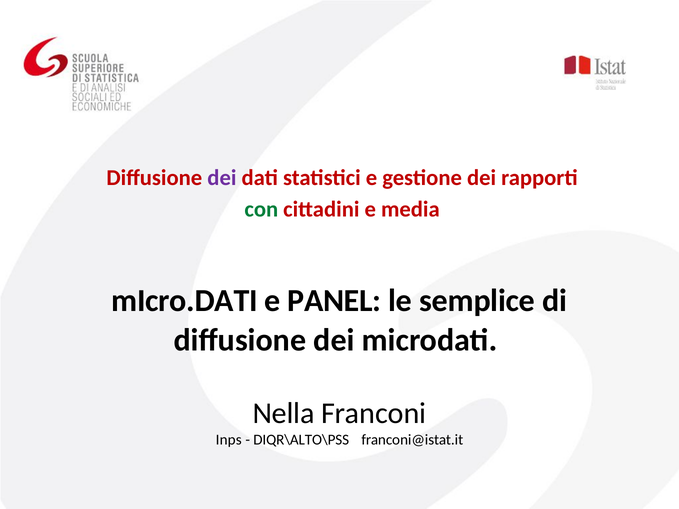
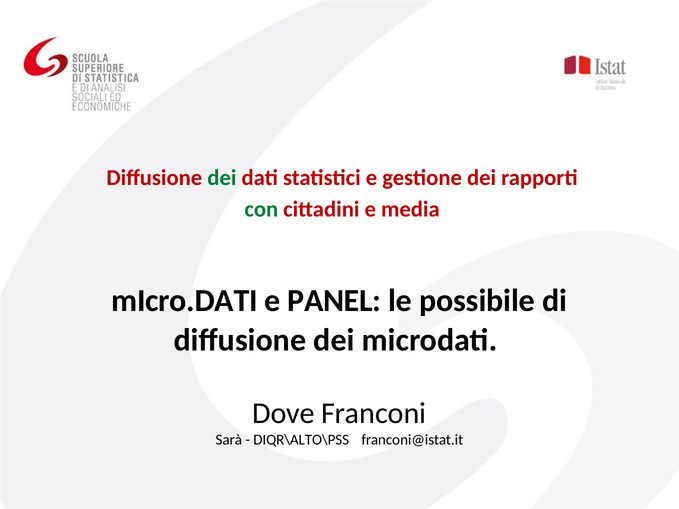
dei at (222, 178) colour: purple -> green
semplice: semplice -> possibile
Nella: Nella -> Dove
Inps: Inps -> Sarà
